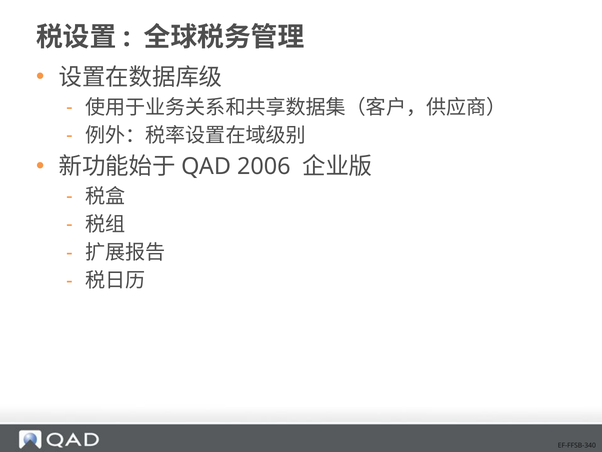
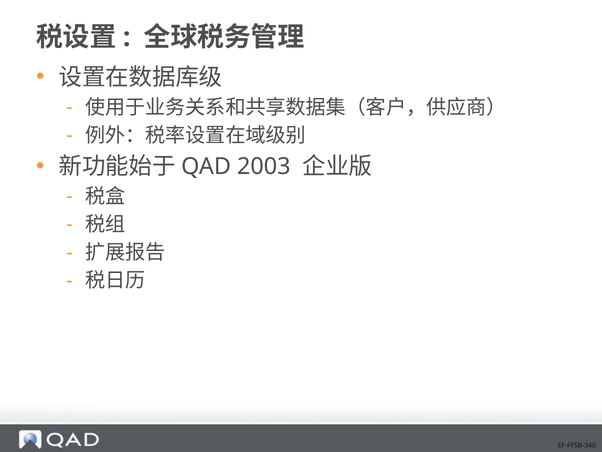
2006: 2006 -> 2003
